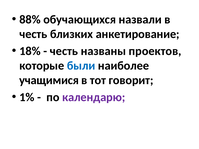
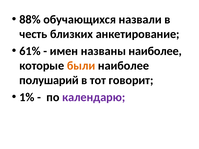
18%: 18% -> 61%
честь at (64, 51): честь -> имен
названы проектов: проектов -> наиболее
были colour: blue -> orange
учащимися: учащимися -> полушарий
